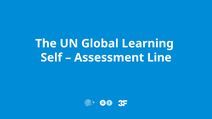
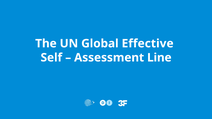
Learning: Learning -> Effective
